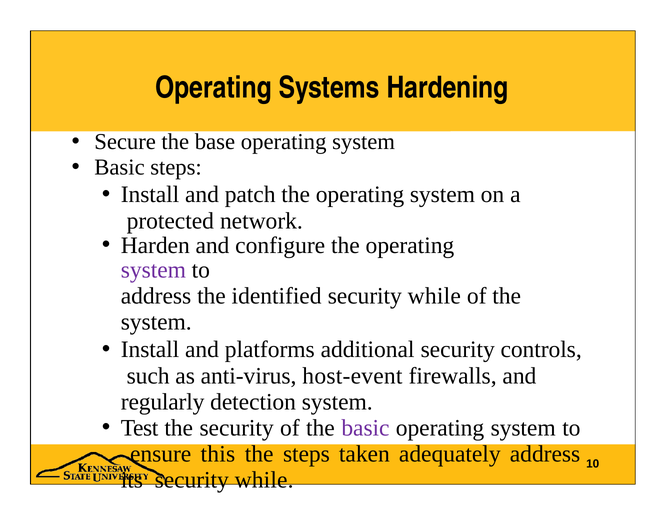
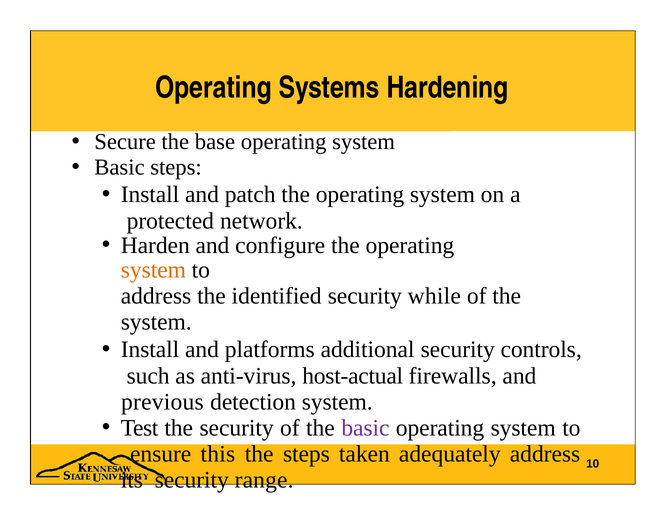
system at (153, 270) colour: purple -> orange
host-event: host-event -> host-actual
regularly: regularly -> previous
its security while: while -> range
